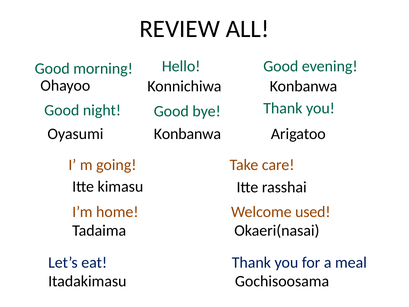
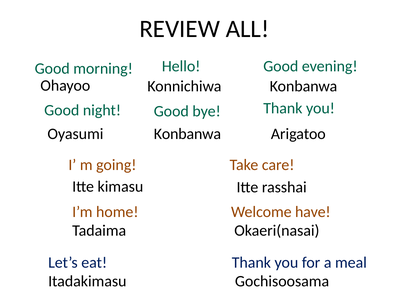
used: used -> have
